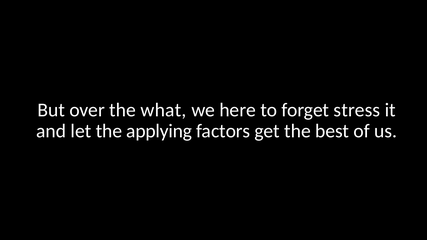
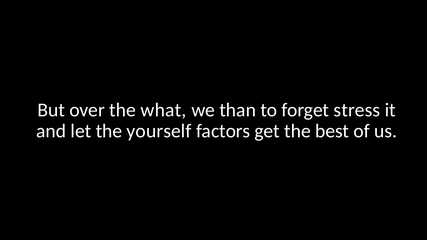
here: here -> than
applying: applying -> yourself
